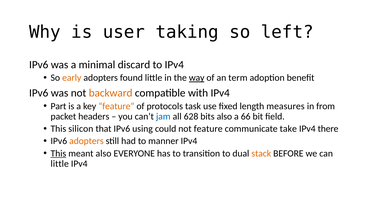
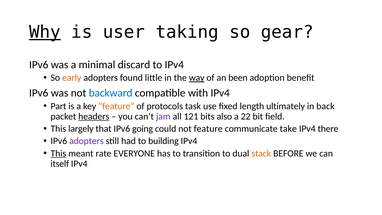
Why underline: none -> present
left: left -> gear
term: term -> been
backward colour: orange -> blue
measures: measures -> ultimately
from: from -> back
headers underline: none -> present
jam colour: blue -> purple
628: 628 -> 121
66: 66 -> 22
silicon: silicon -> largely
using: using -> going
adopters at (86, 141) colour: orange -> purple
manner: manner -> building
meant also: also -> rate
little at (60, 164): little -> itself
